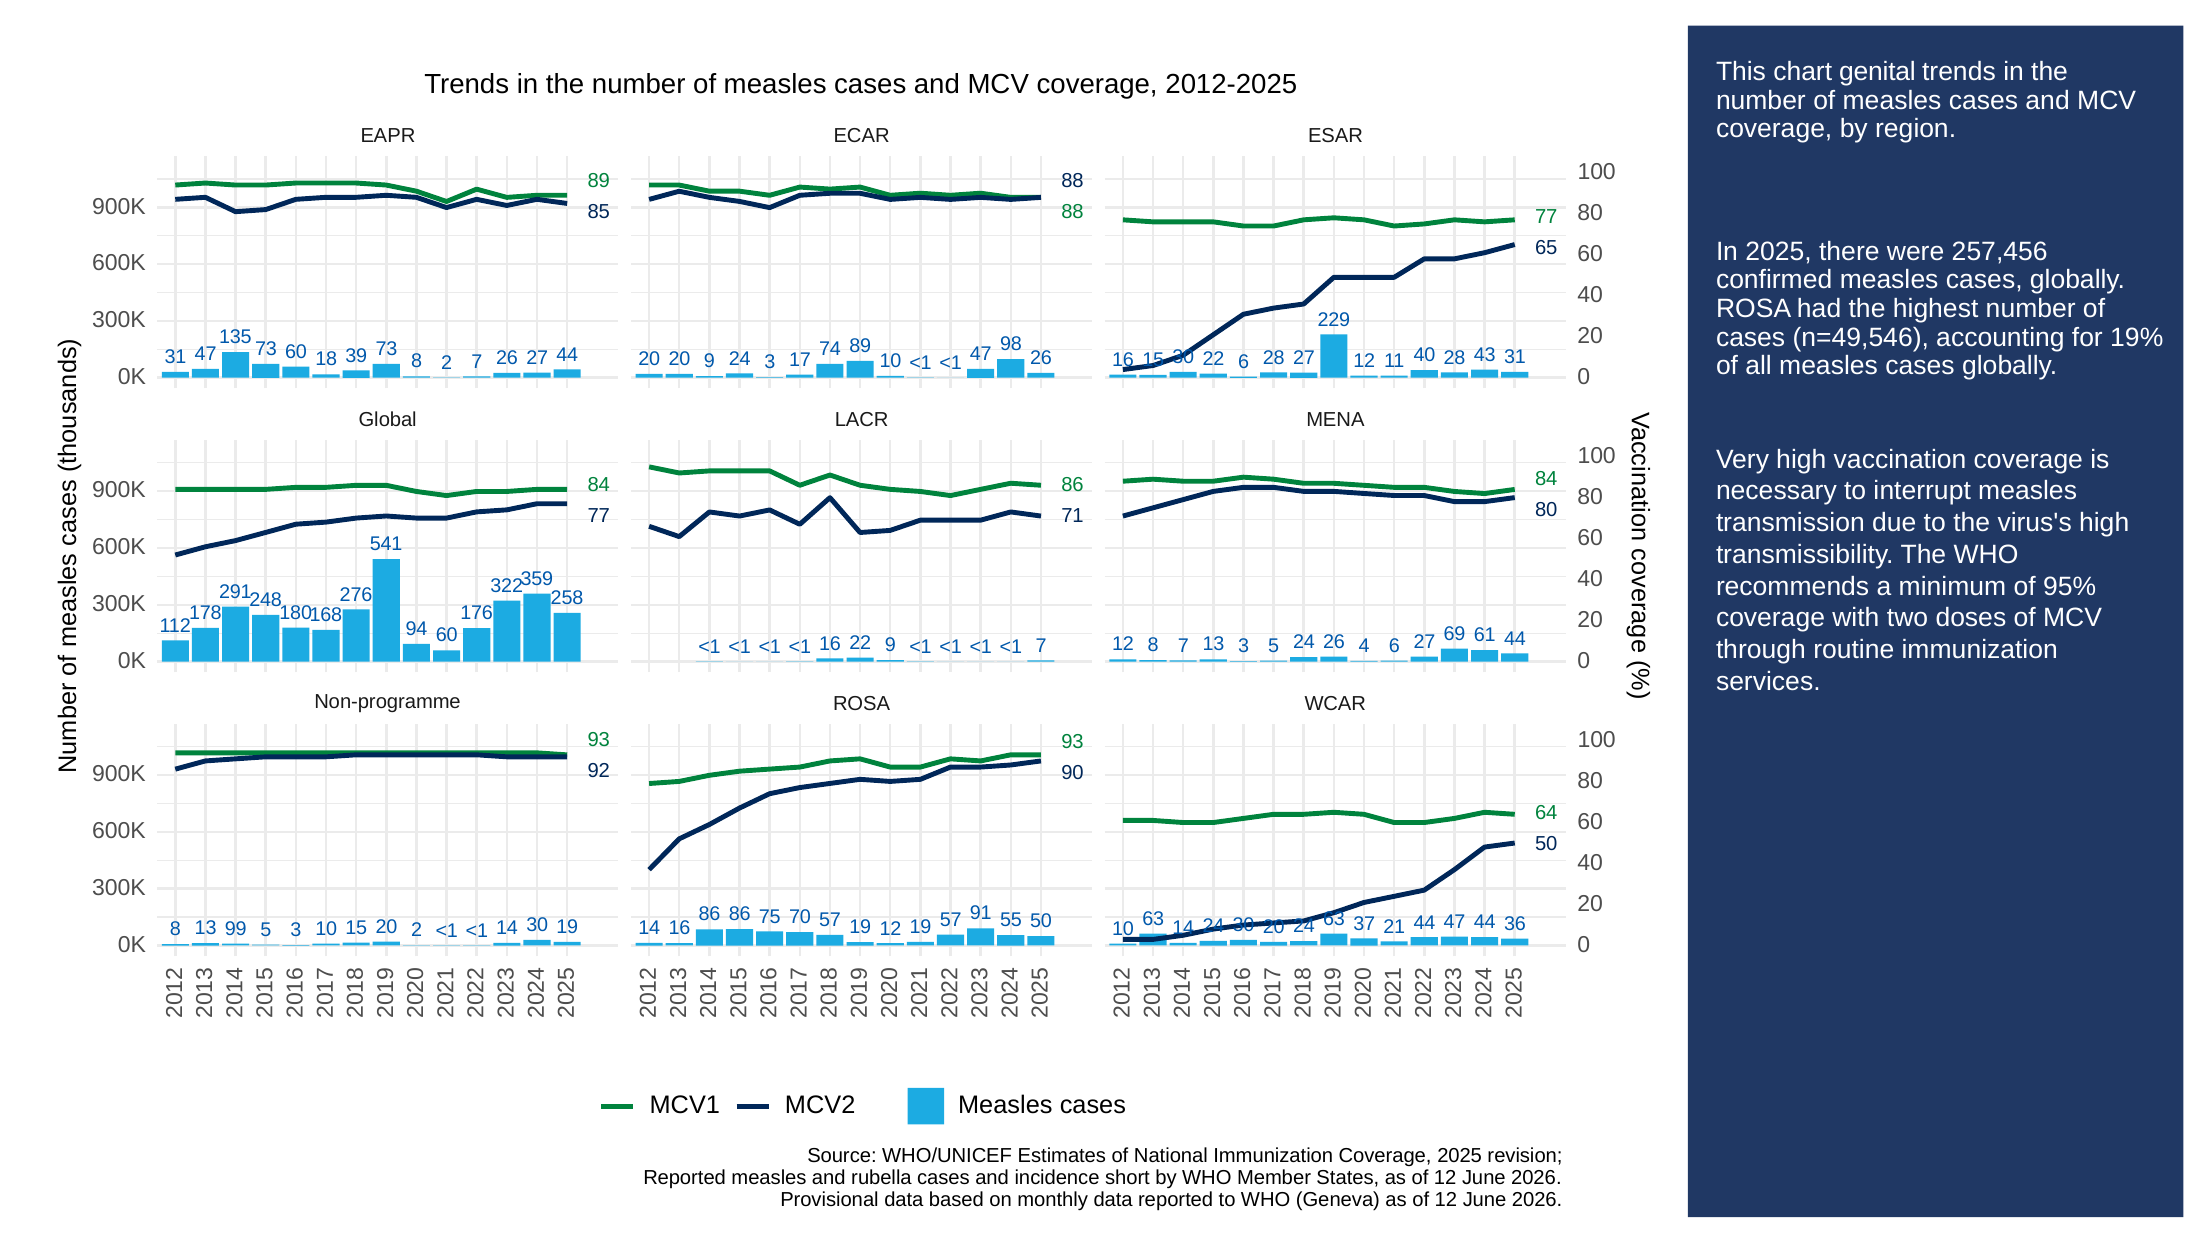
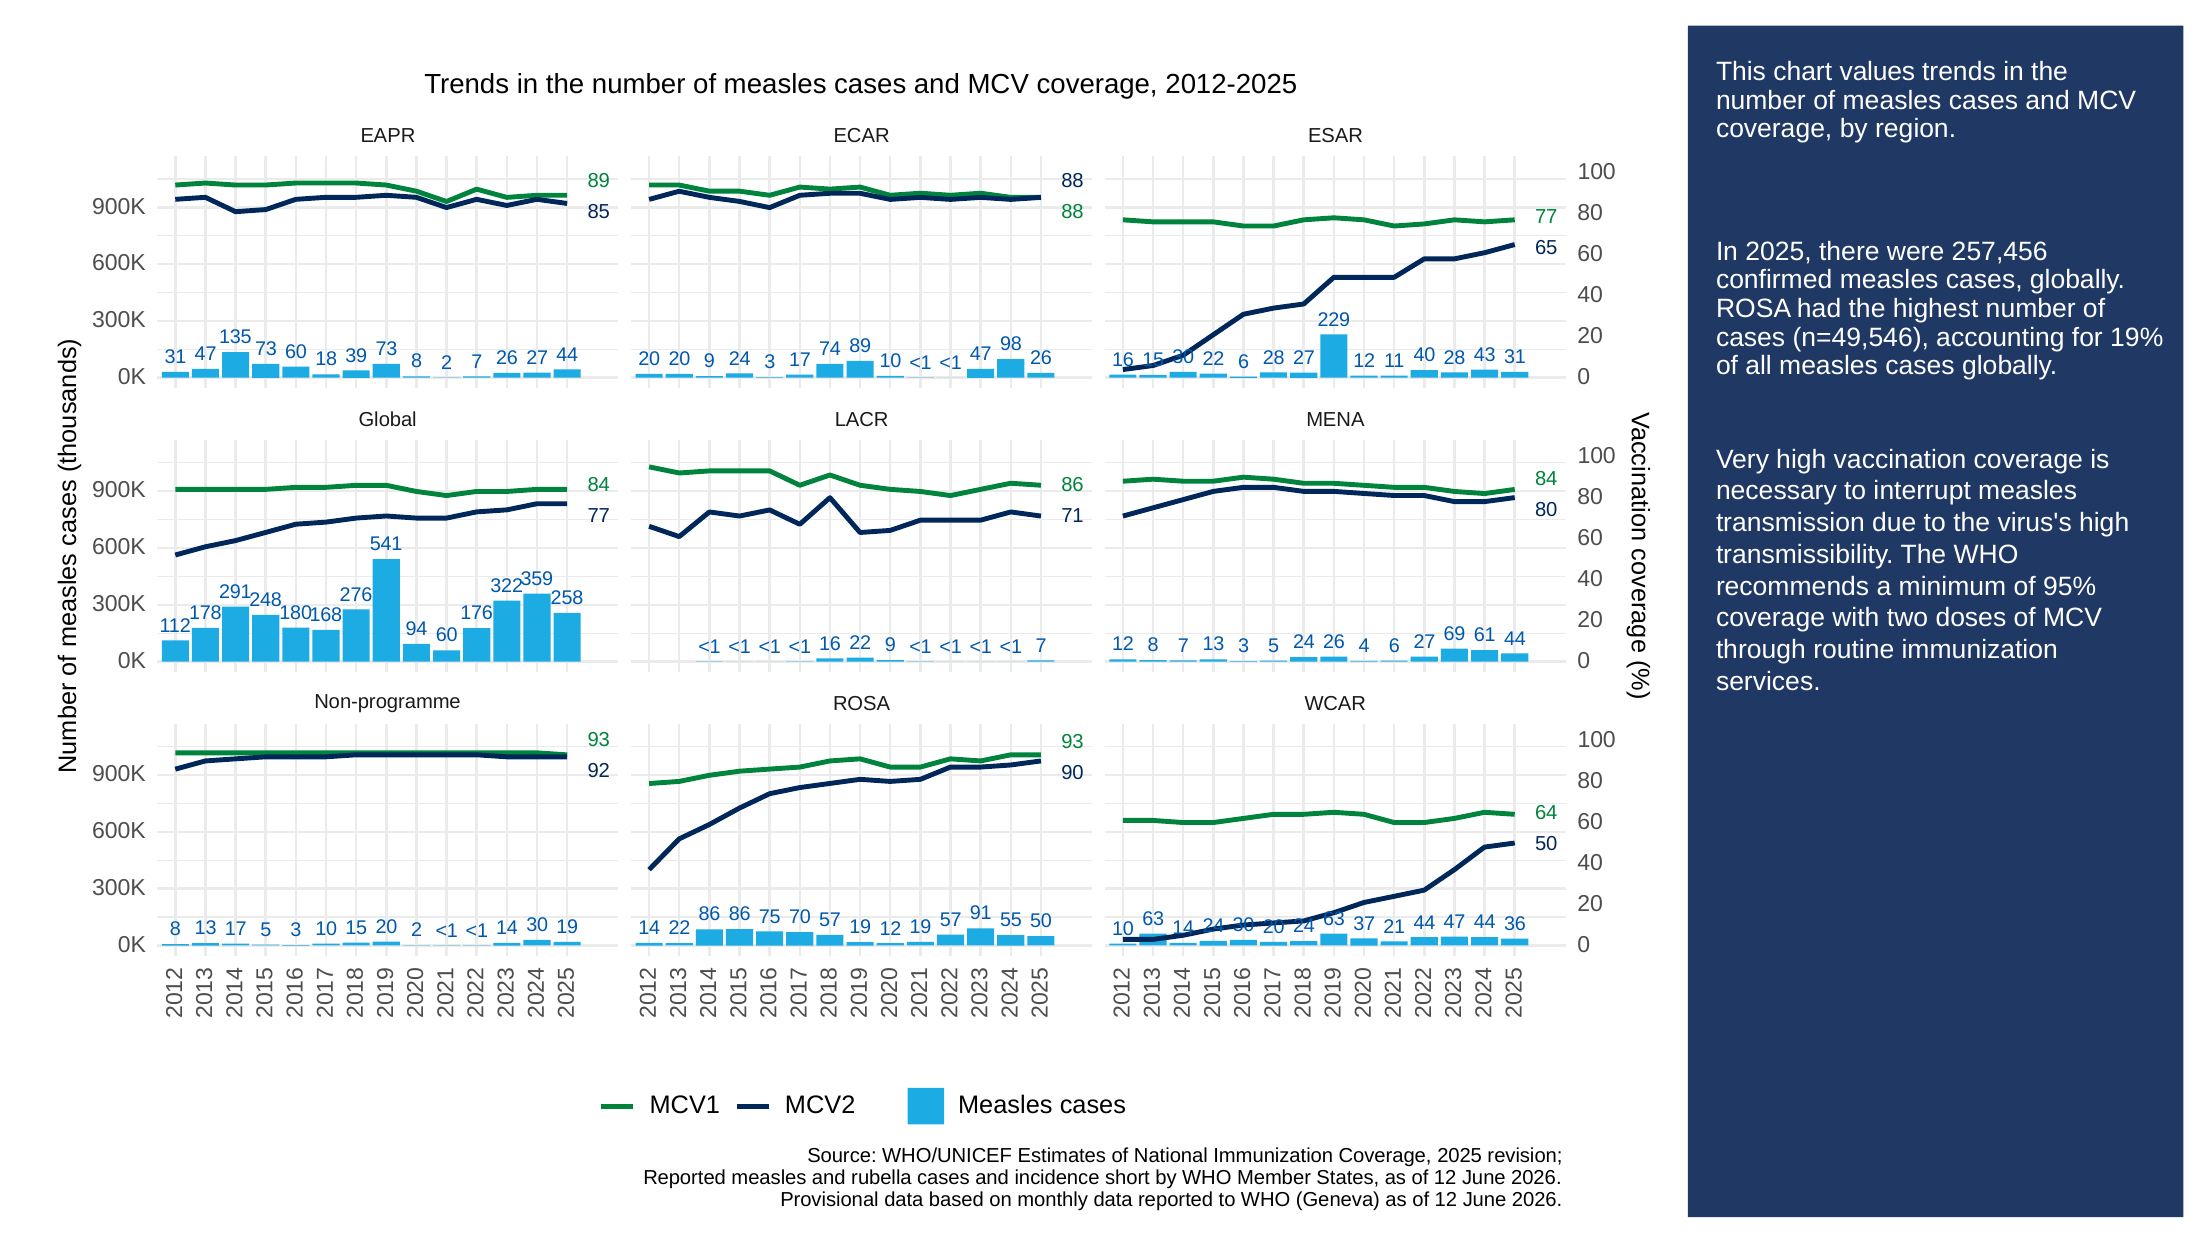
genital: genital -> values
14 16: 16 -> 22
13 99: 99 -> 17
